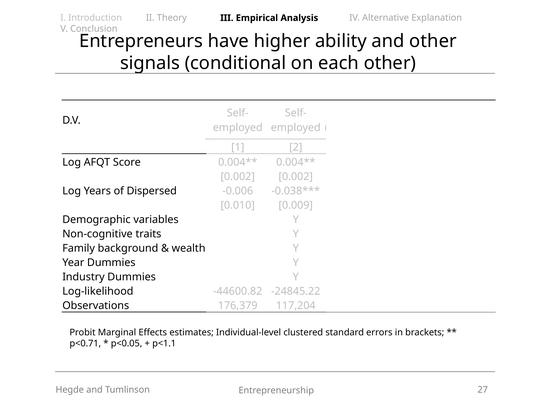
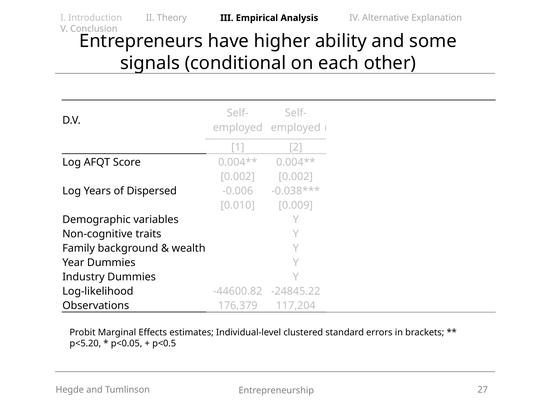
and other: other -> some
p<0.71: p<0.71 -> p<5.20
p<1.1: p<1.1 -> p<0.5
